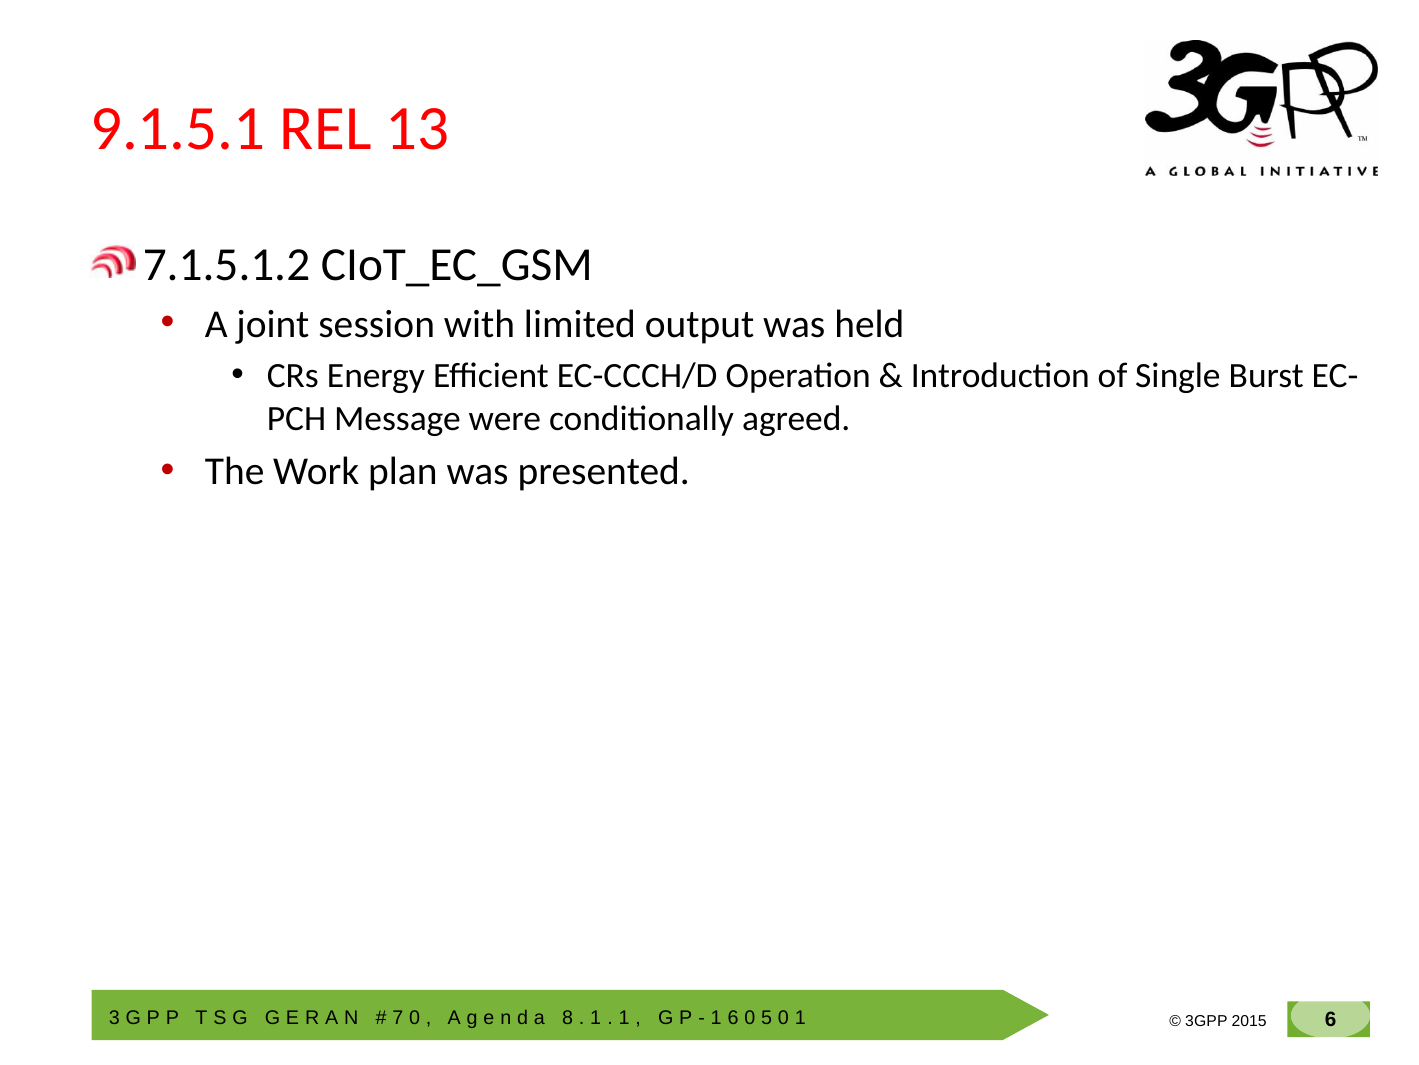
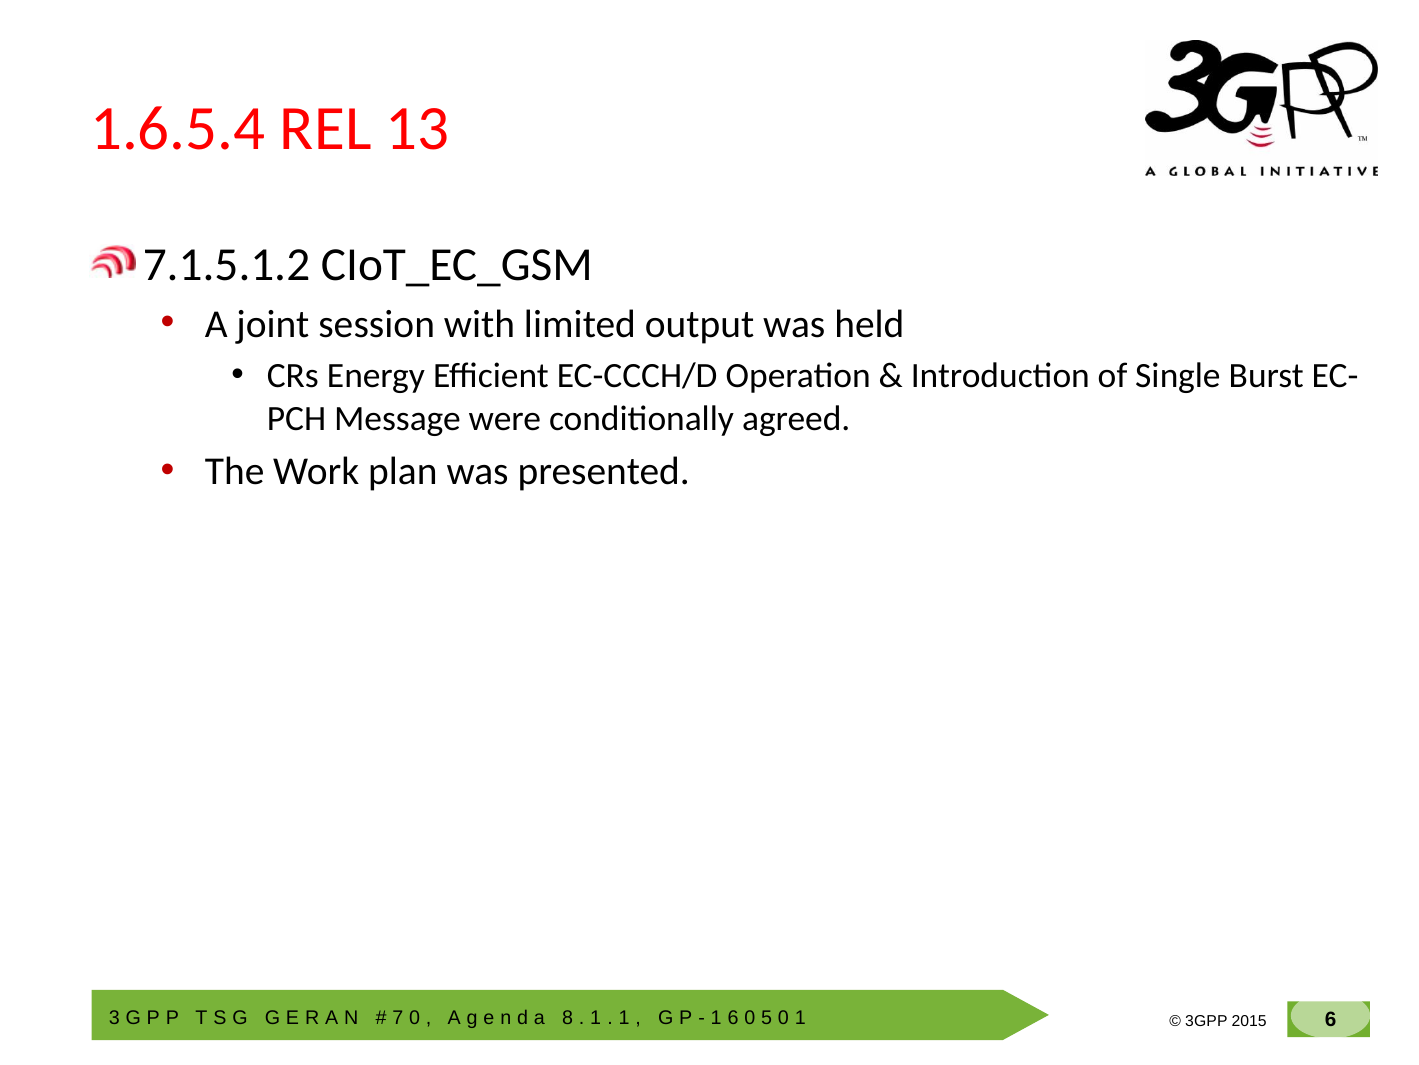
9.1.5.1: 9.1.5.1 -> 1.6.5.4
